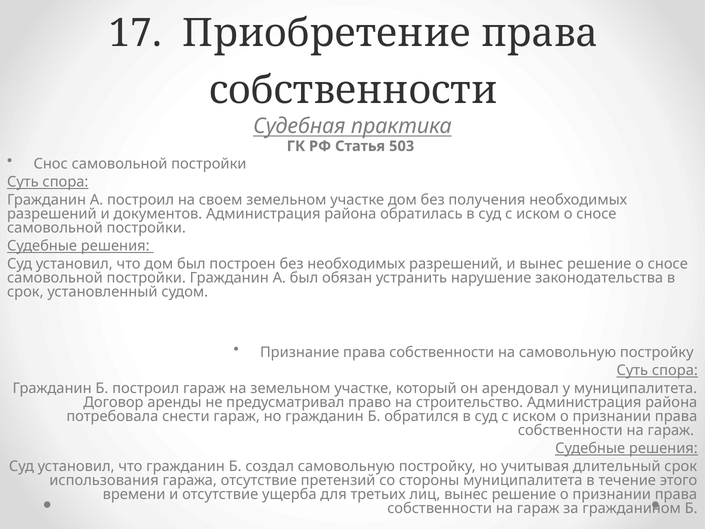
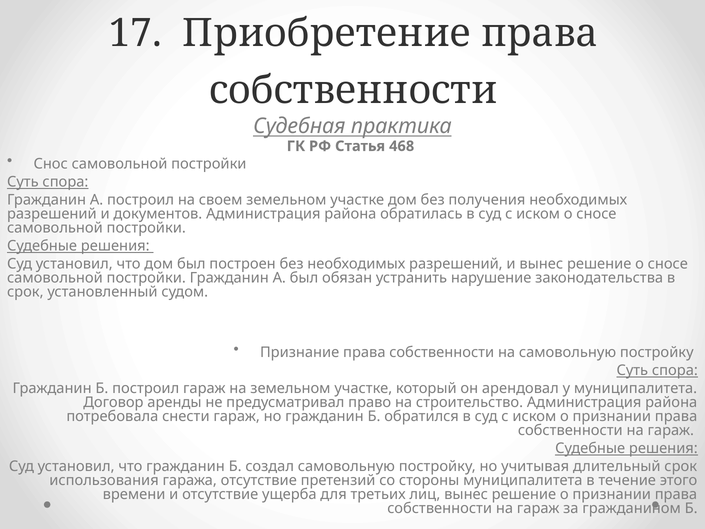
503: 503 -> 468
